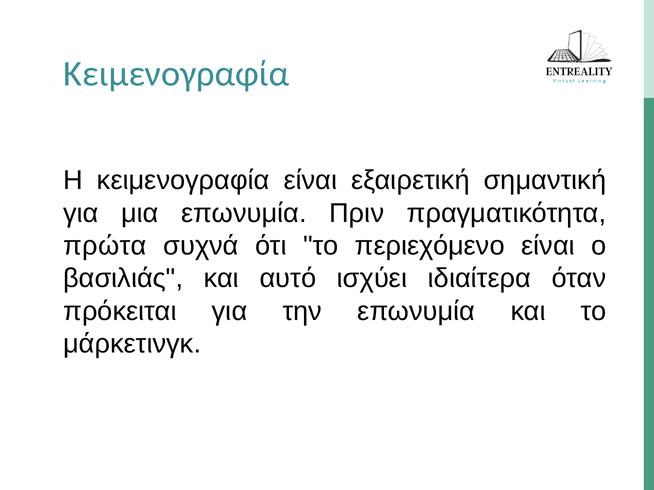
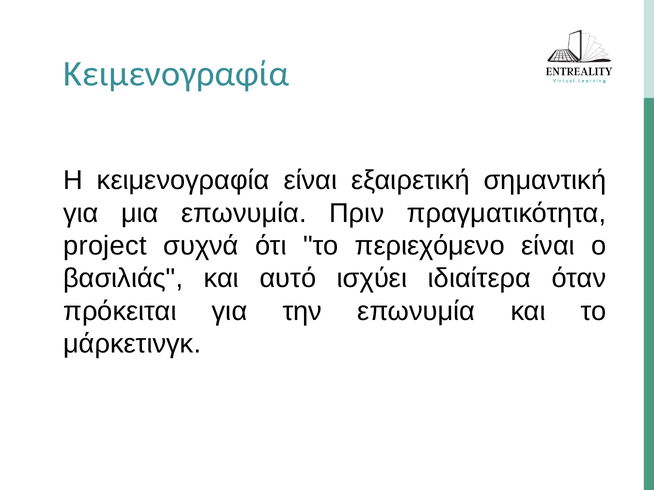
πρώτα: πρώτα -> project
